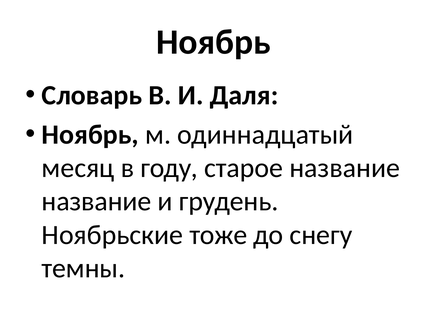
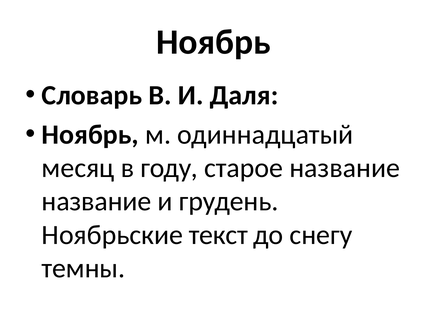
тоже: тоже -> текст
